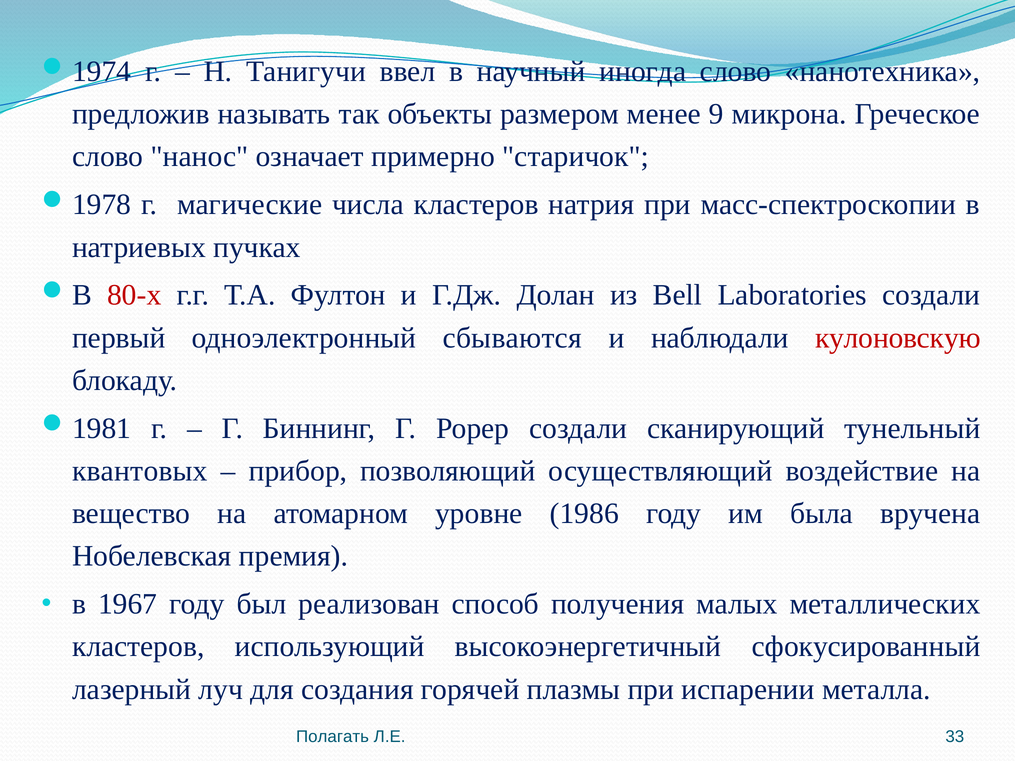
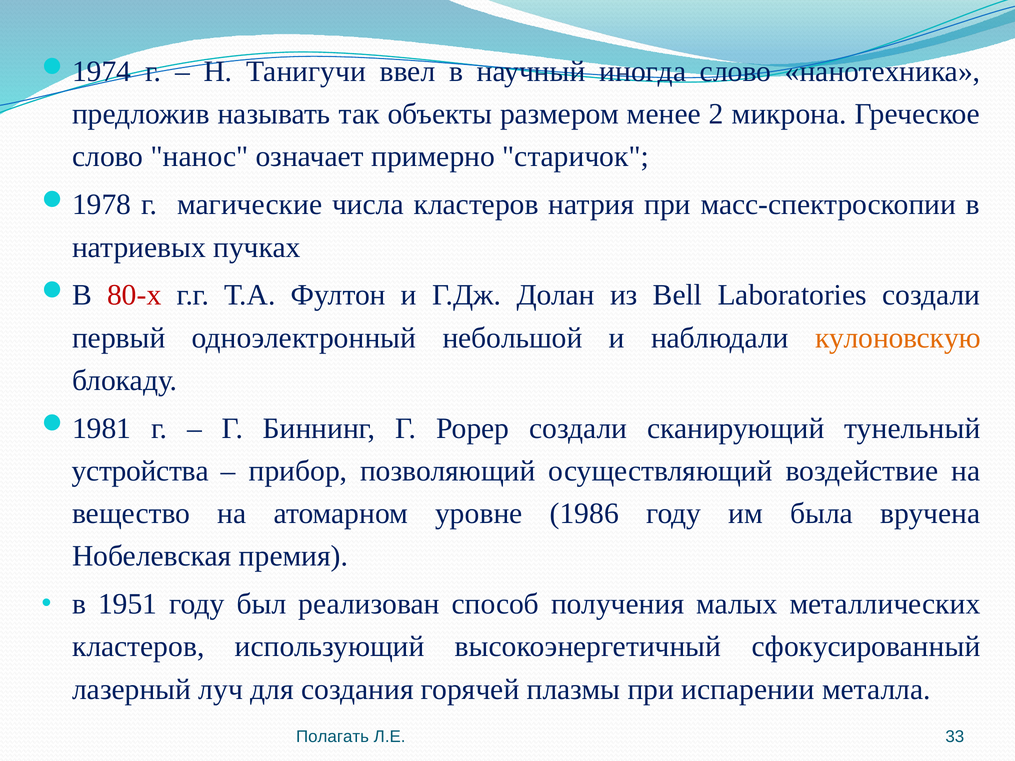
9: 9 -> 2
сбываются: сбываются -> небольшой
кулоновскую colour: red -> orange
квантовых: квантовых -> устройства
1967: 1967 -> 1951
